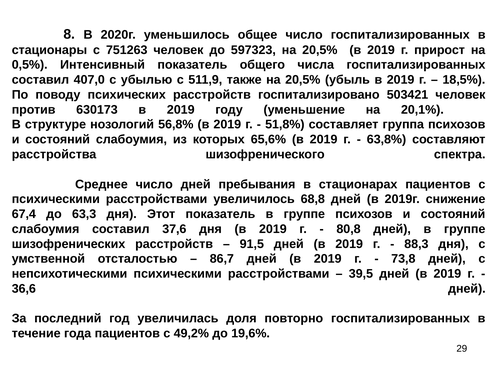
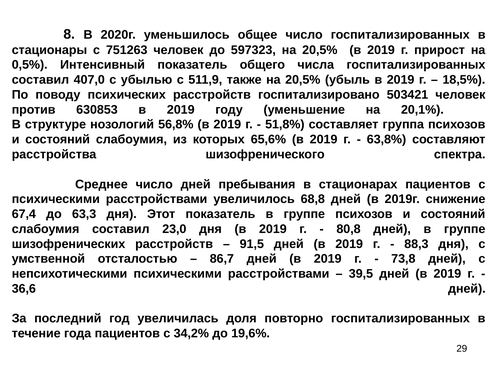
630173: 630173 -> 630853
37,6: 37,6 -> 23,0
49,2%: 49,2% -> 34,2%
